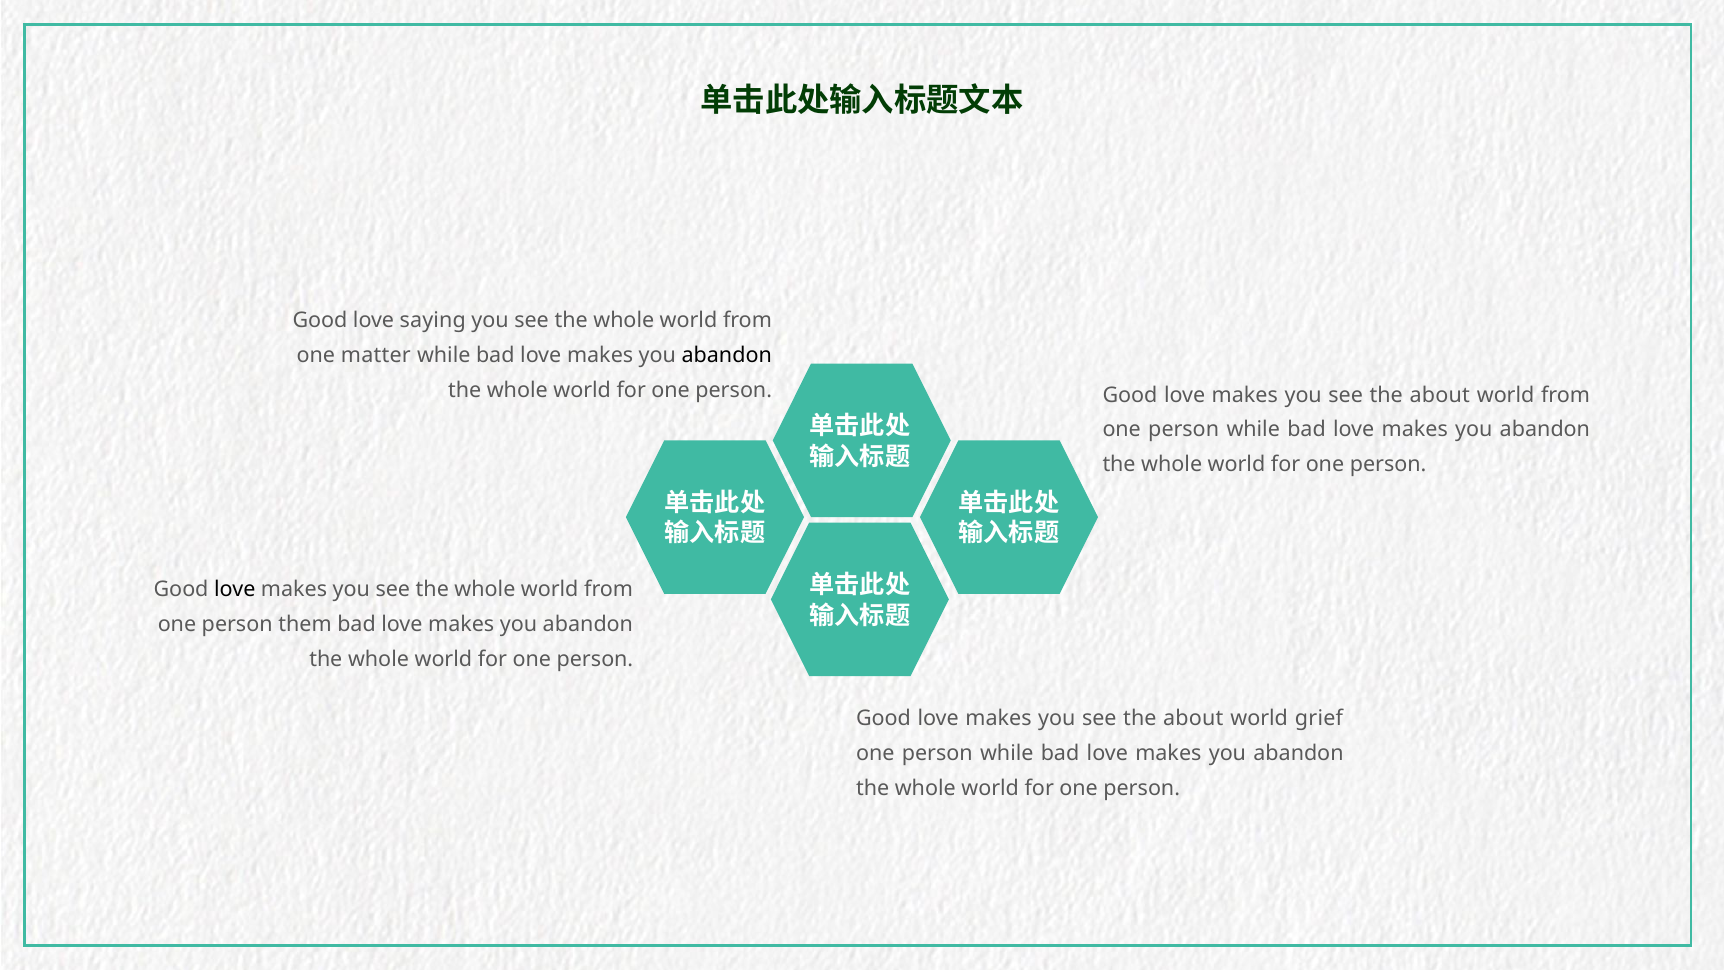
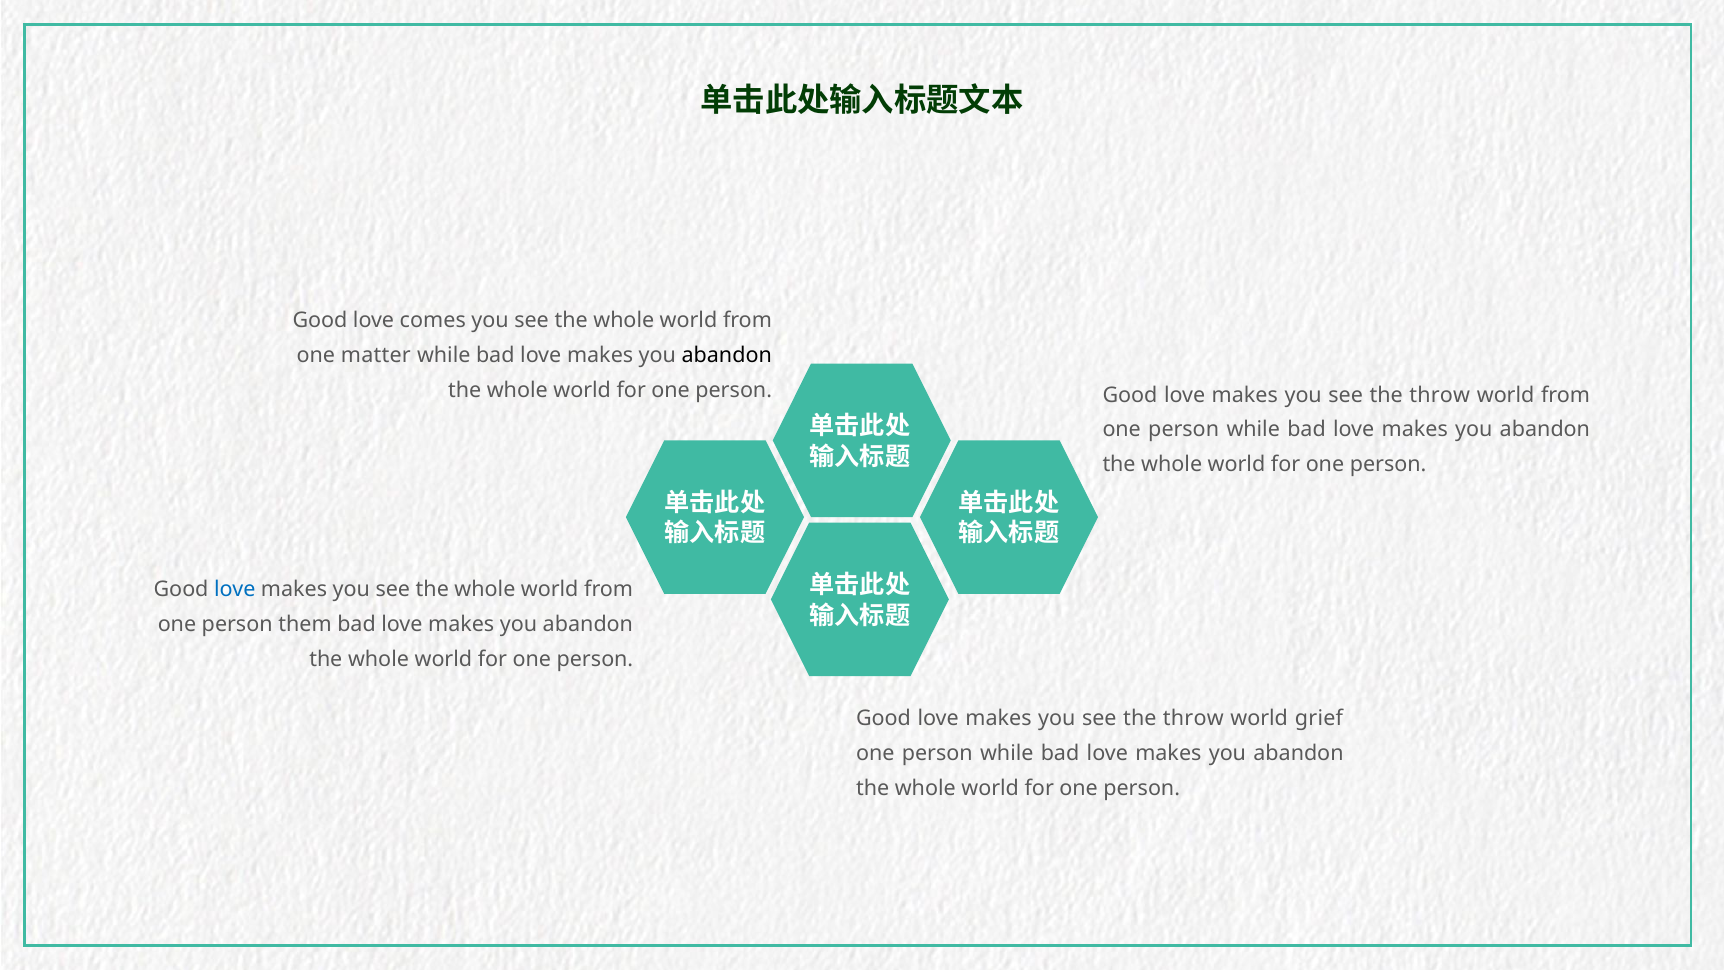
saying: saying -> comes
about at (1440, 395): about -> throw
love at (235, 589) colour: black -> blue
about at (1193, 719): about -> throw
